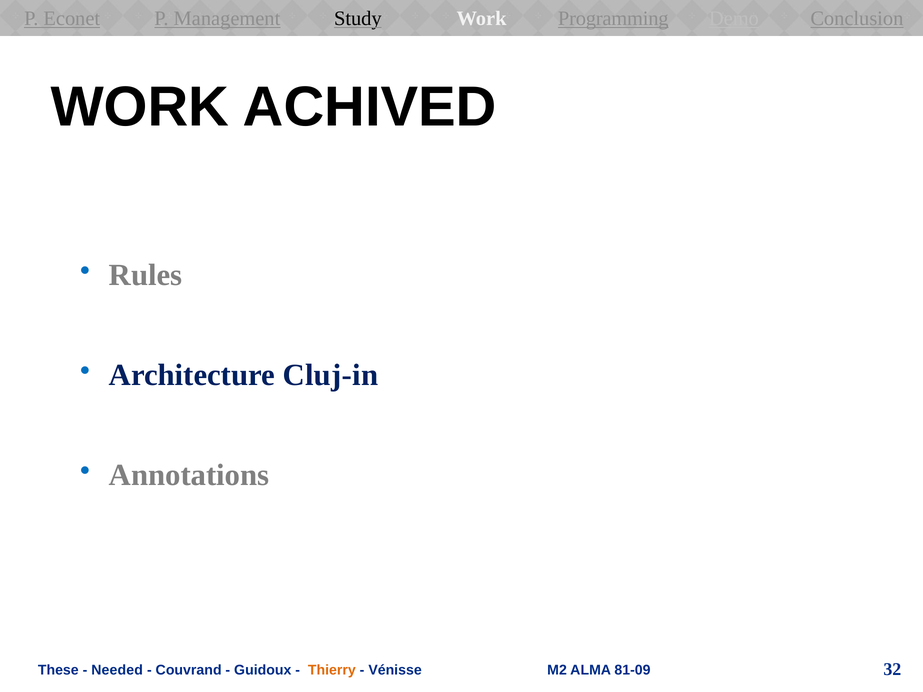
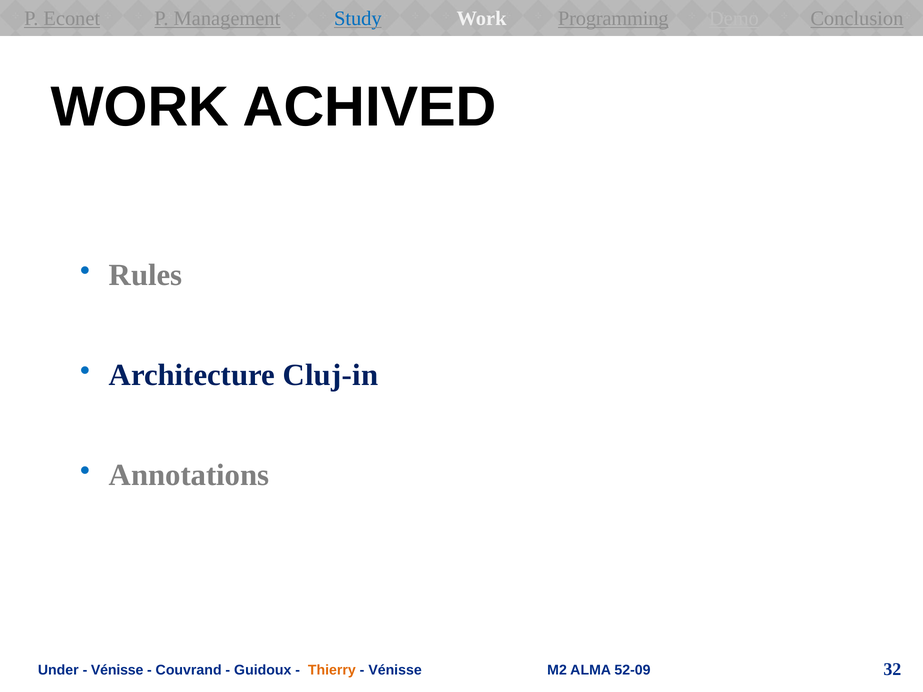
Study colour: black -> blue
These: These -> Under
Needed at (117, 670): Needed -> Vénisse
81-09: 81-09 -> 52-09
